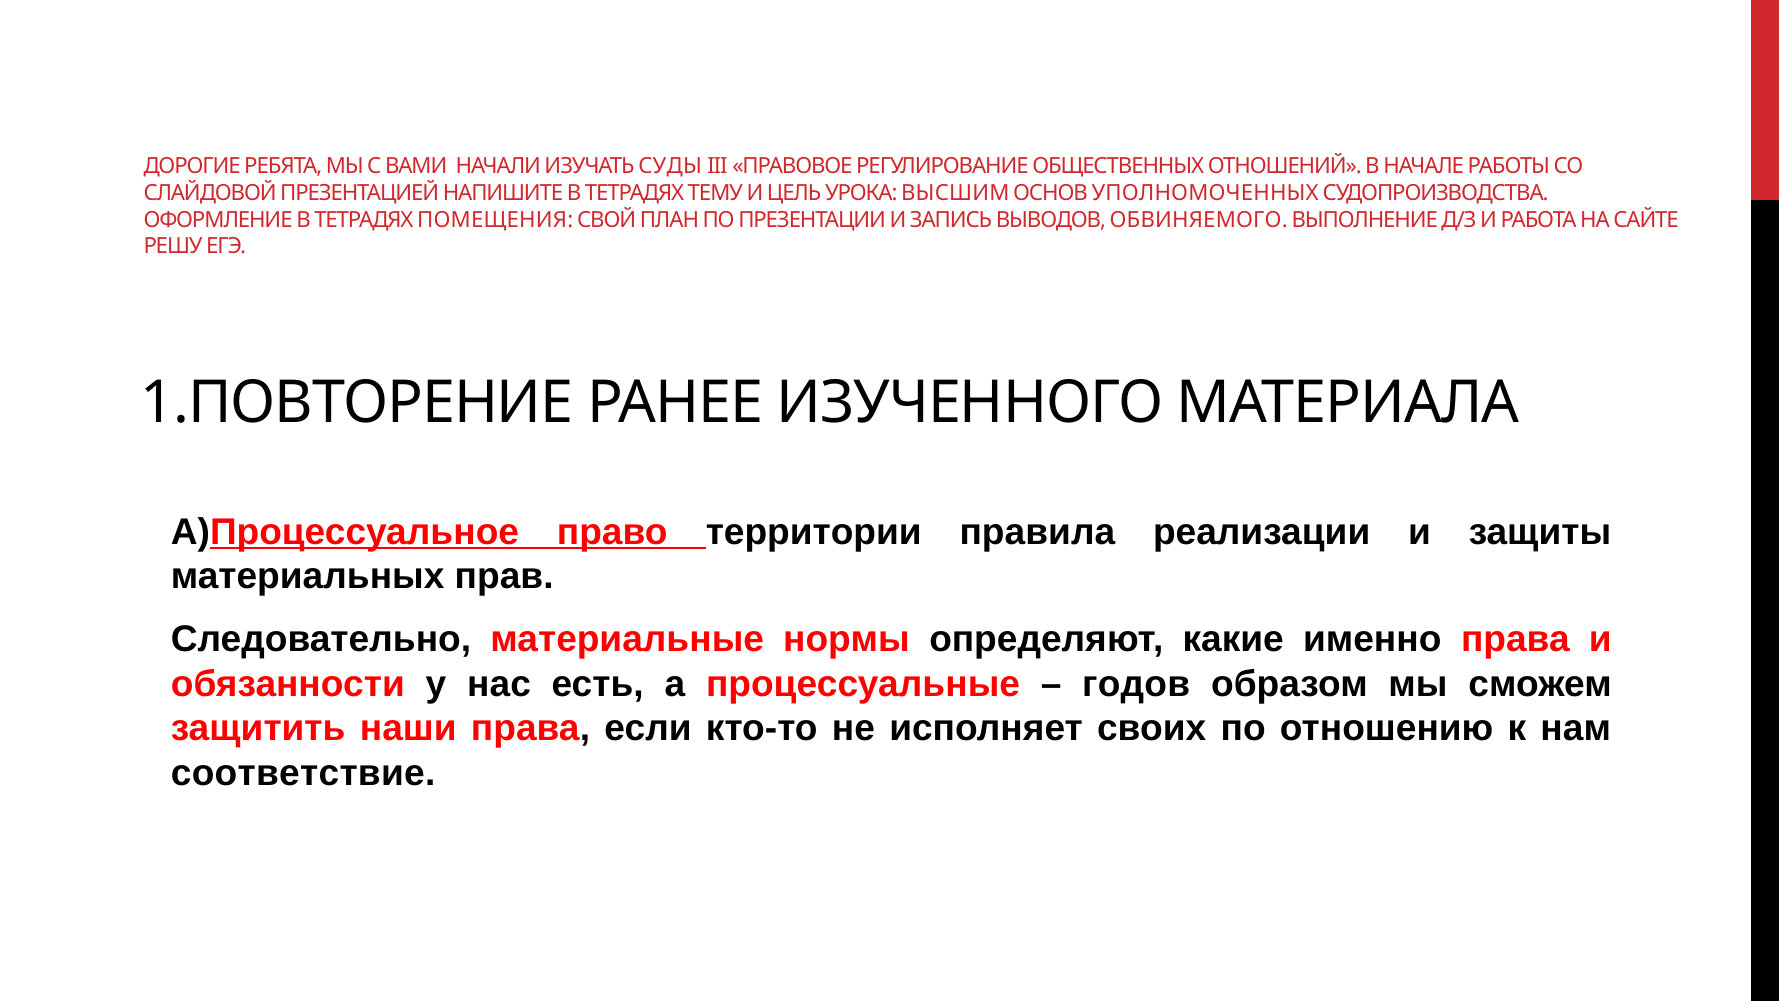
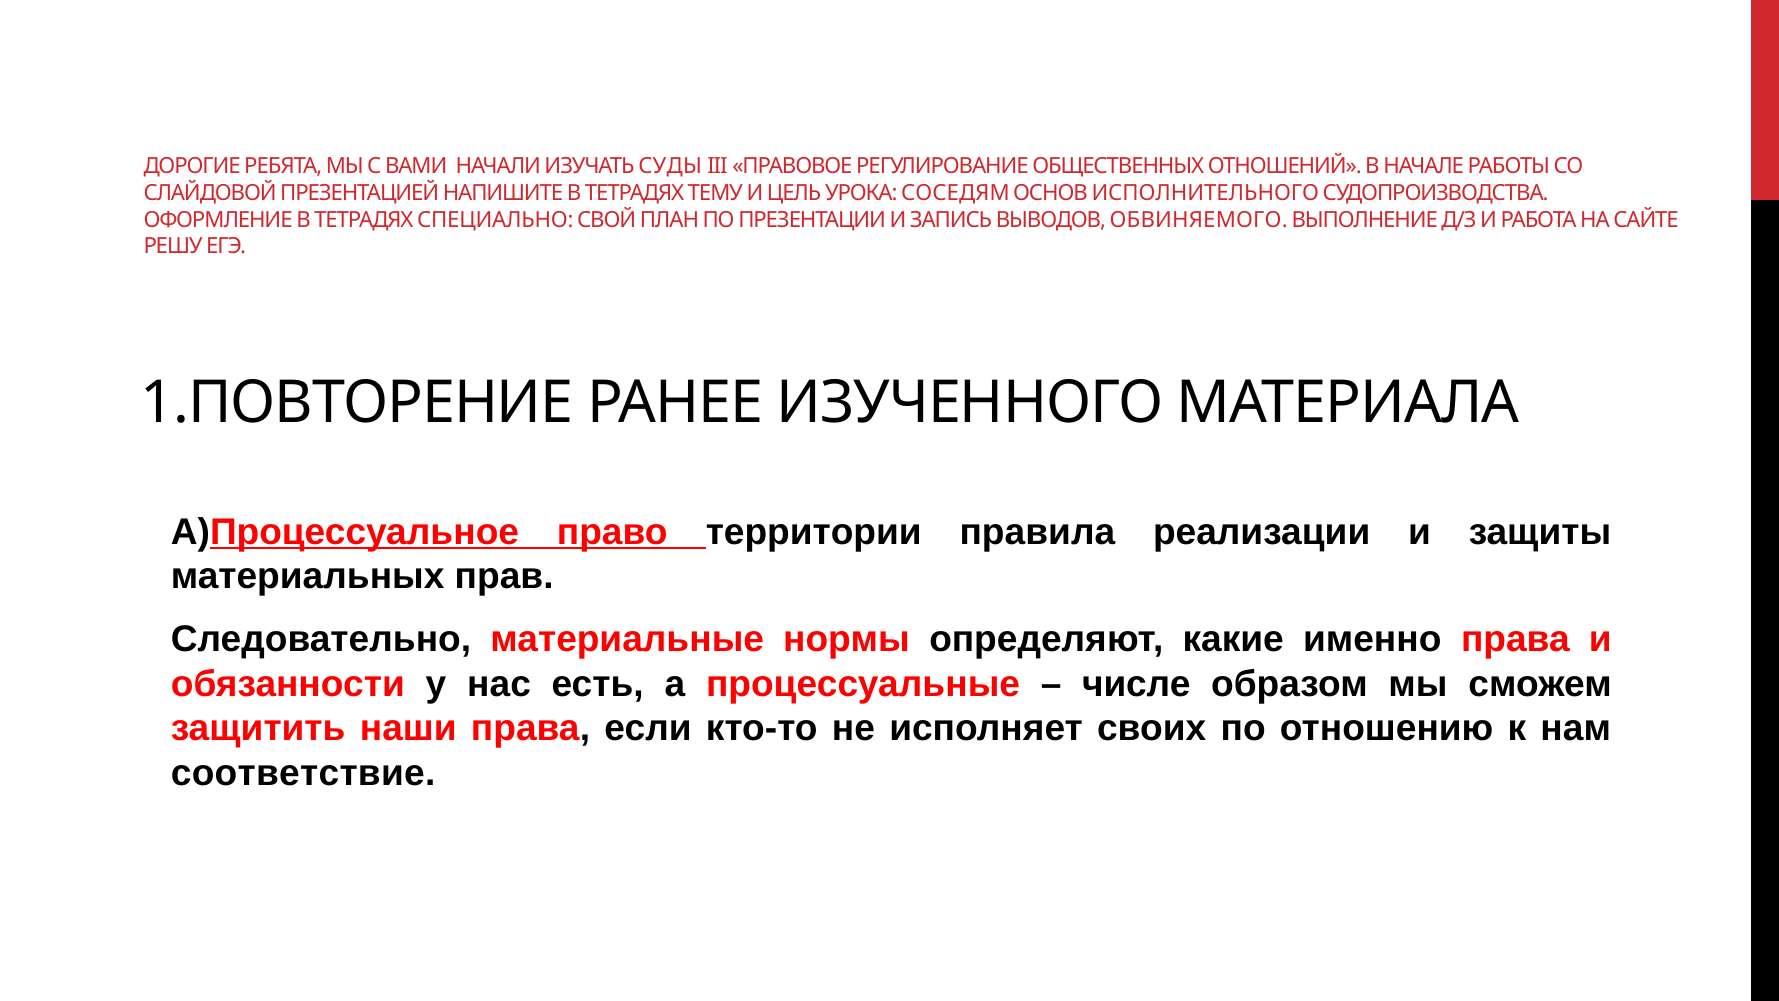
ВЫСШИМ: ВЫСШИМ -> СОСЕДЯМ
УПОЛНОМОЧЕННЫХ: УПОЛНОМОЧЕННЫХ -> ИСПОЛНИТЕЛЬНОГО
ПОМЕЩЕНИЯ: ПОМЕЩЕНИЯ -> СПЕЦИАЛЬНО
годов: годов -> числе
